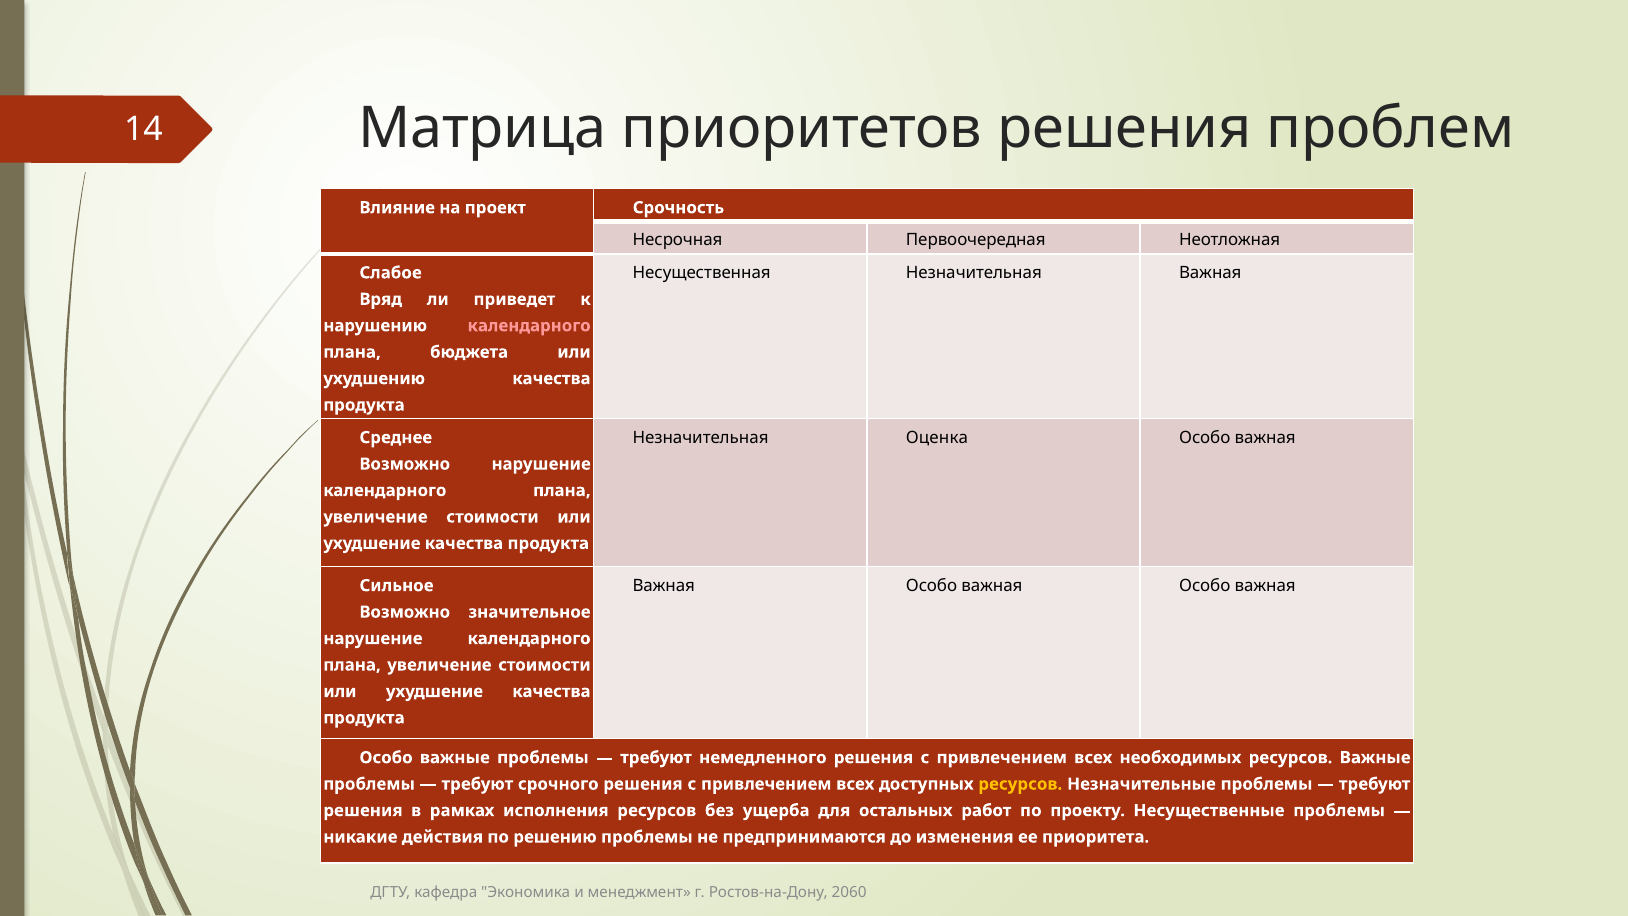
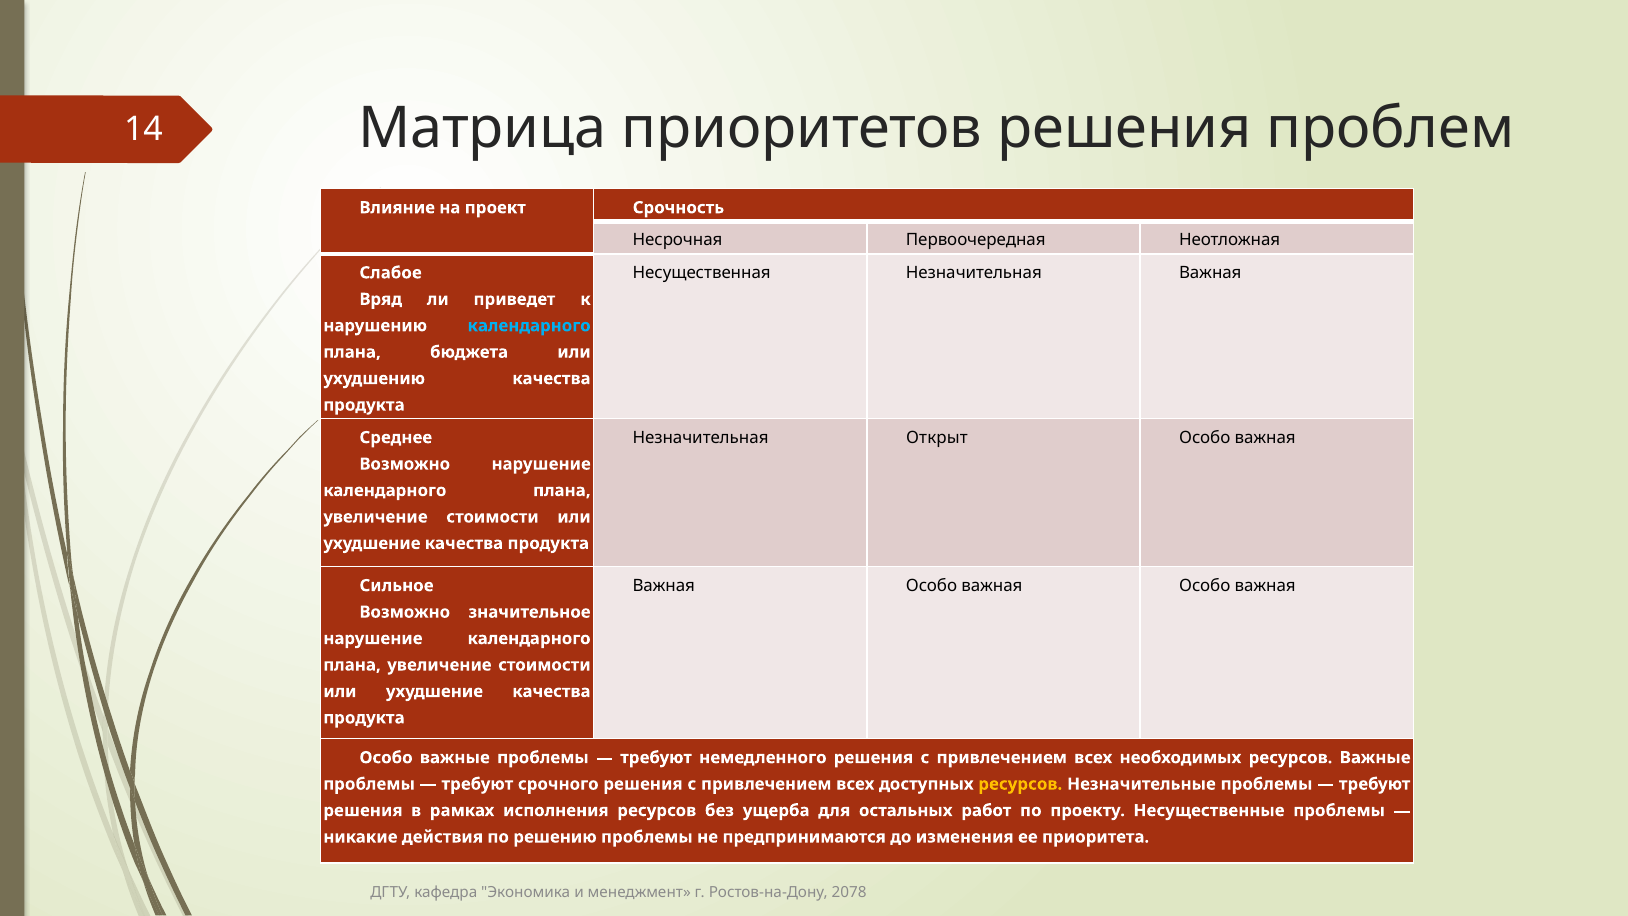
календарного at (529, 326) colour: pink -> light blue
Оценка: Оценка -> Открыт
2060: 2060 -> 2078
